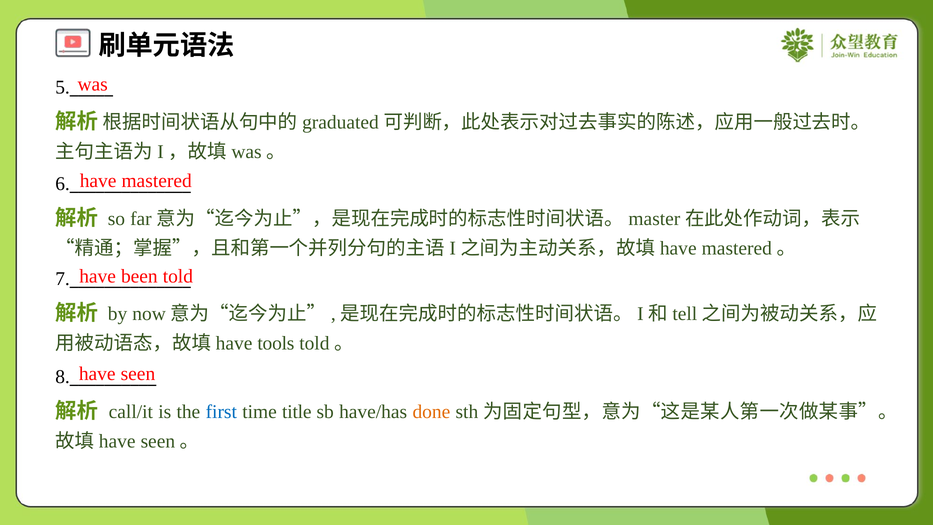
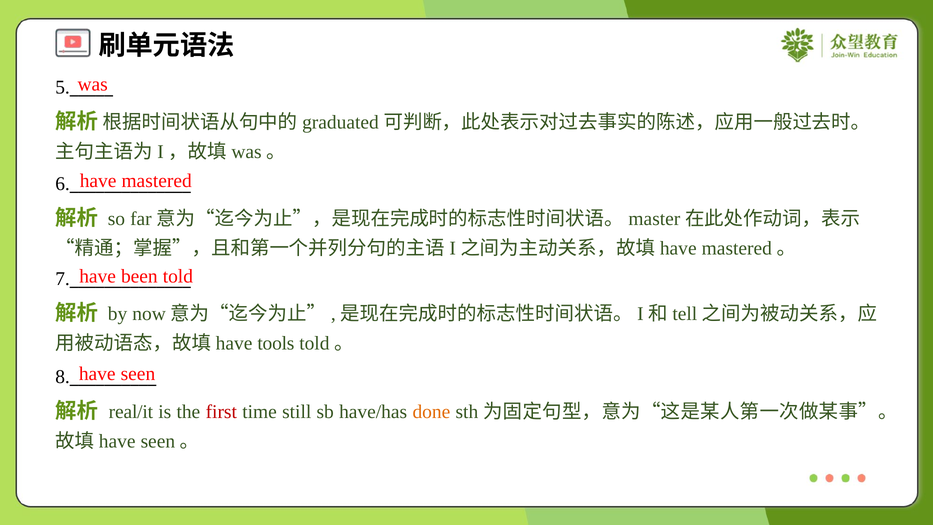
call/it: call/it -> real/it
first colour: blue -> red
title: title -> still
